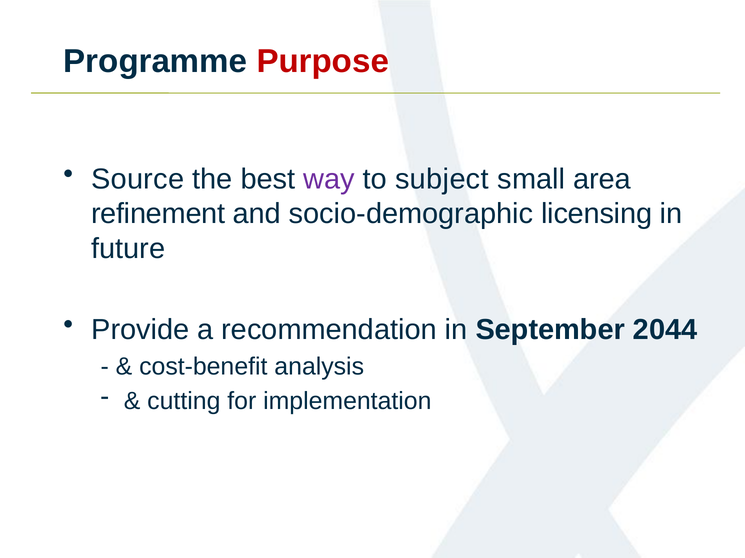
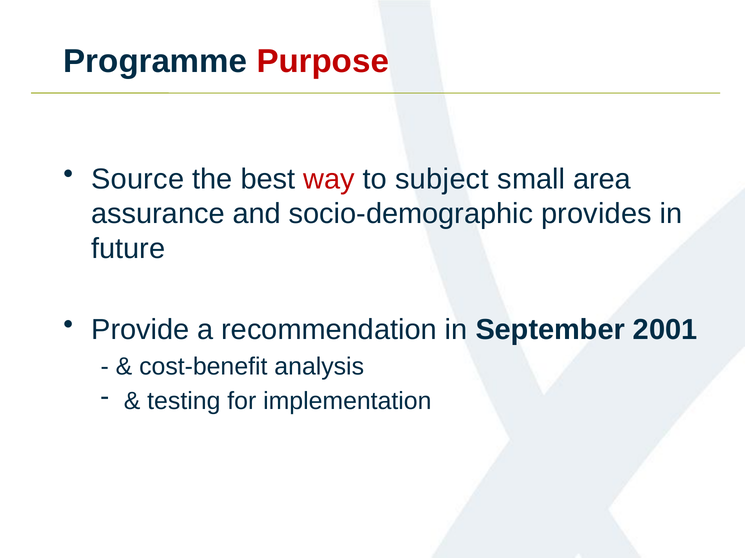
way colour: purple -> red
refinement: refinement -> assurance
licensing: licensing -> provides
2044: 2044 -> 2001
cutting: cutting -> testing
